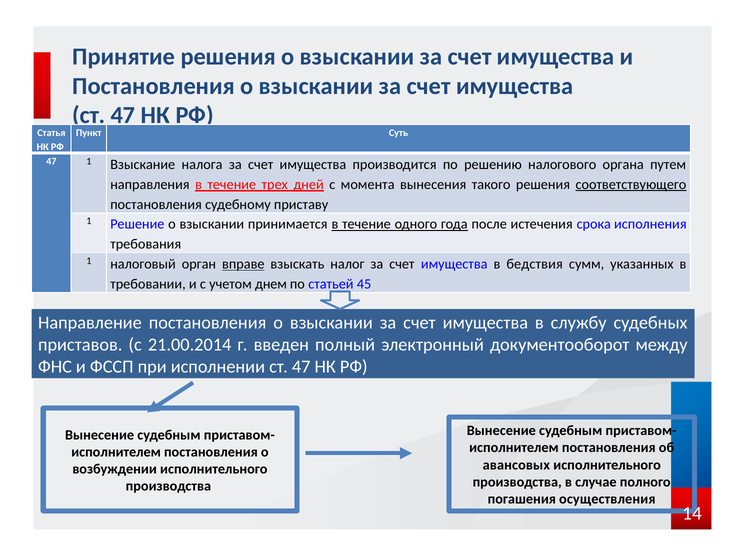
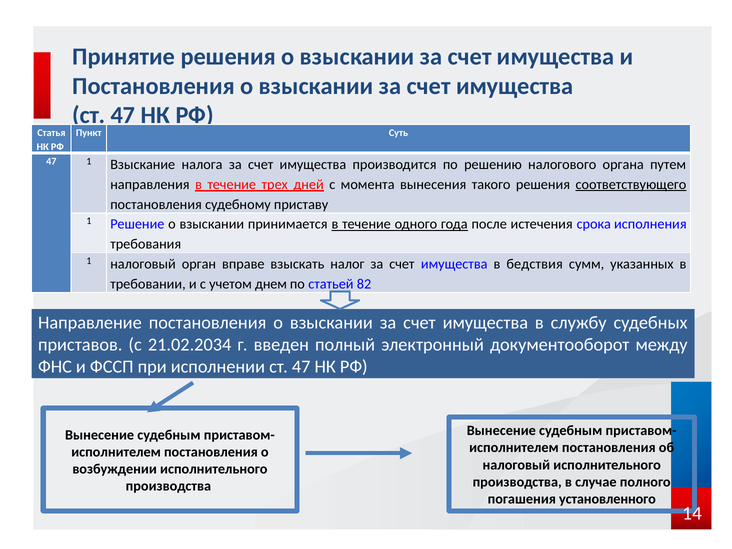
вправе underline: present -> none
45: 45 -> 82
21.00.2014: 21.00.2014 -> 21.02.2034
авансовых at (516, 465): авансовых -> налоговый
осуществления: осуществления -> установленного
